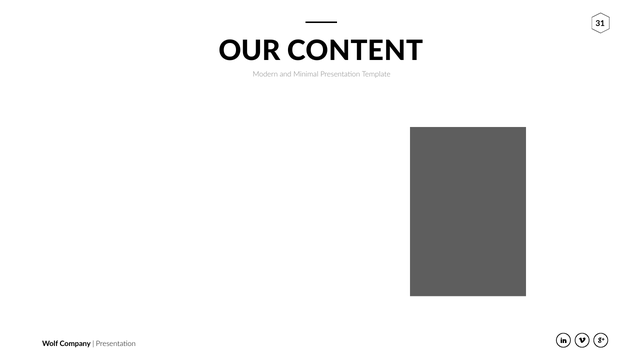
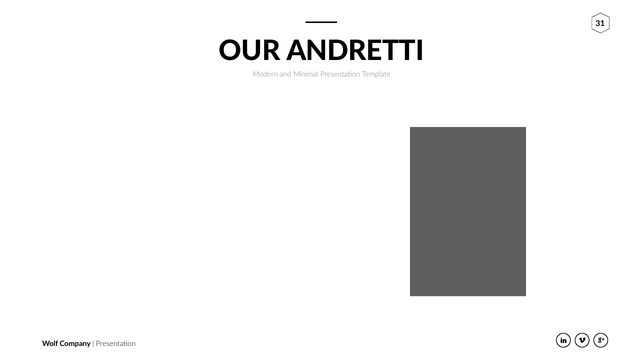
CONTENT: CONTENT -> ANDRETTI
